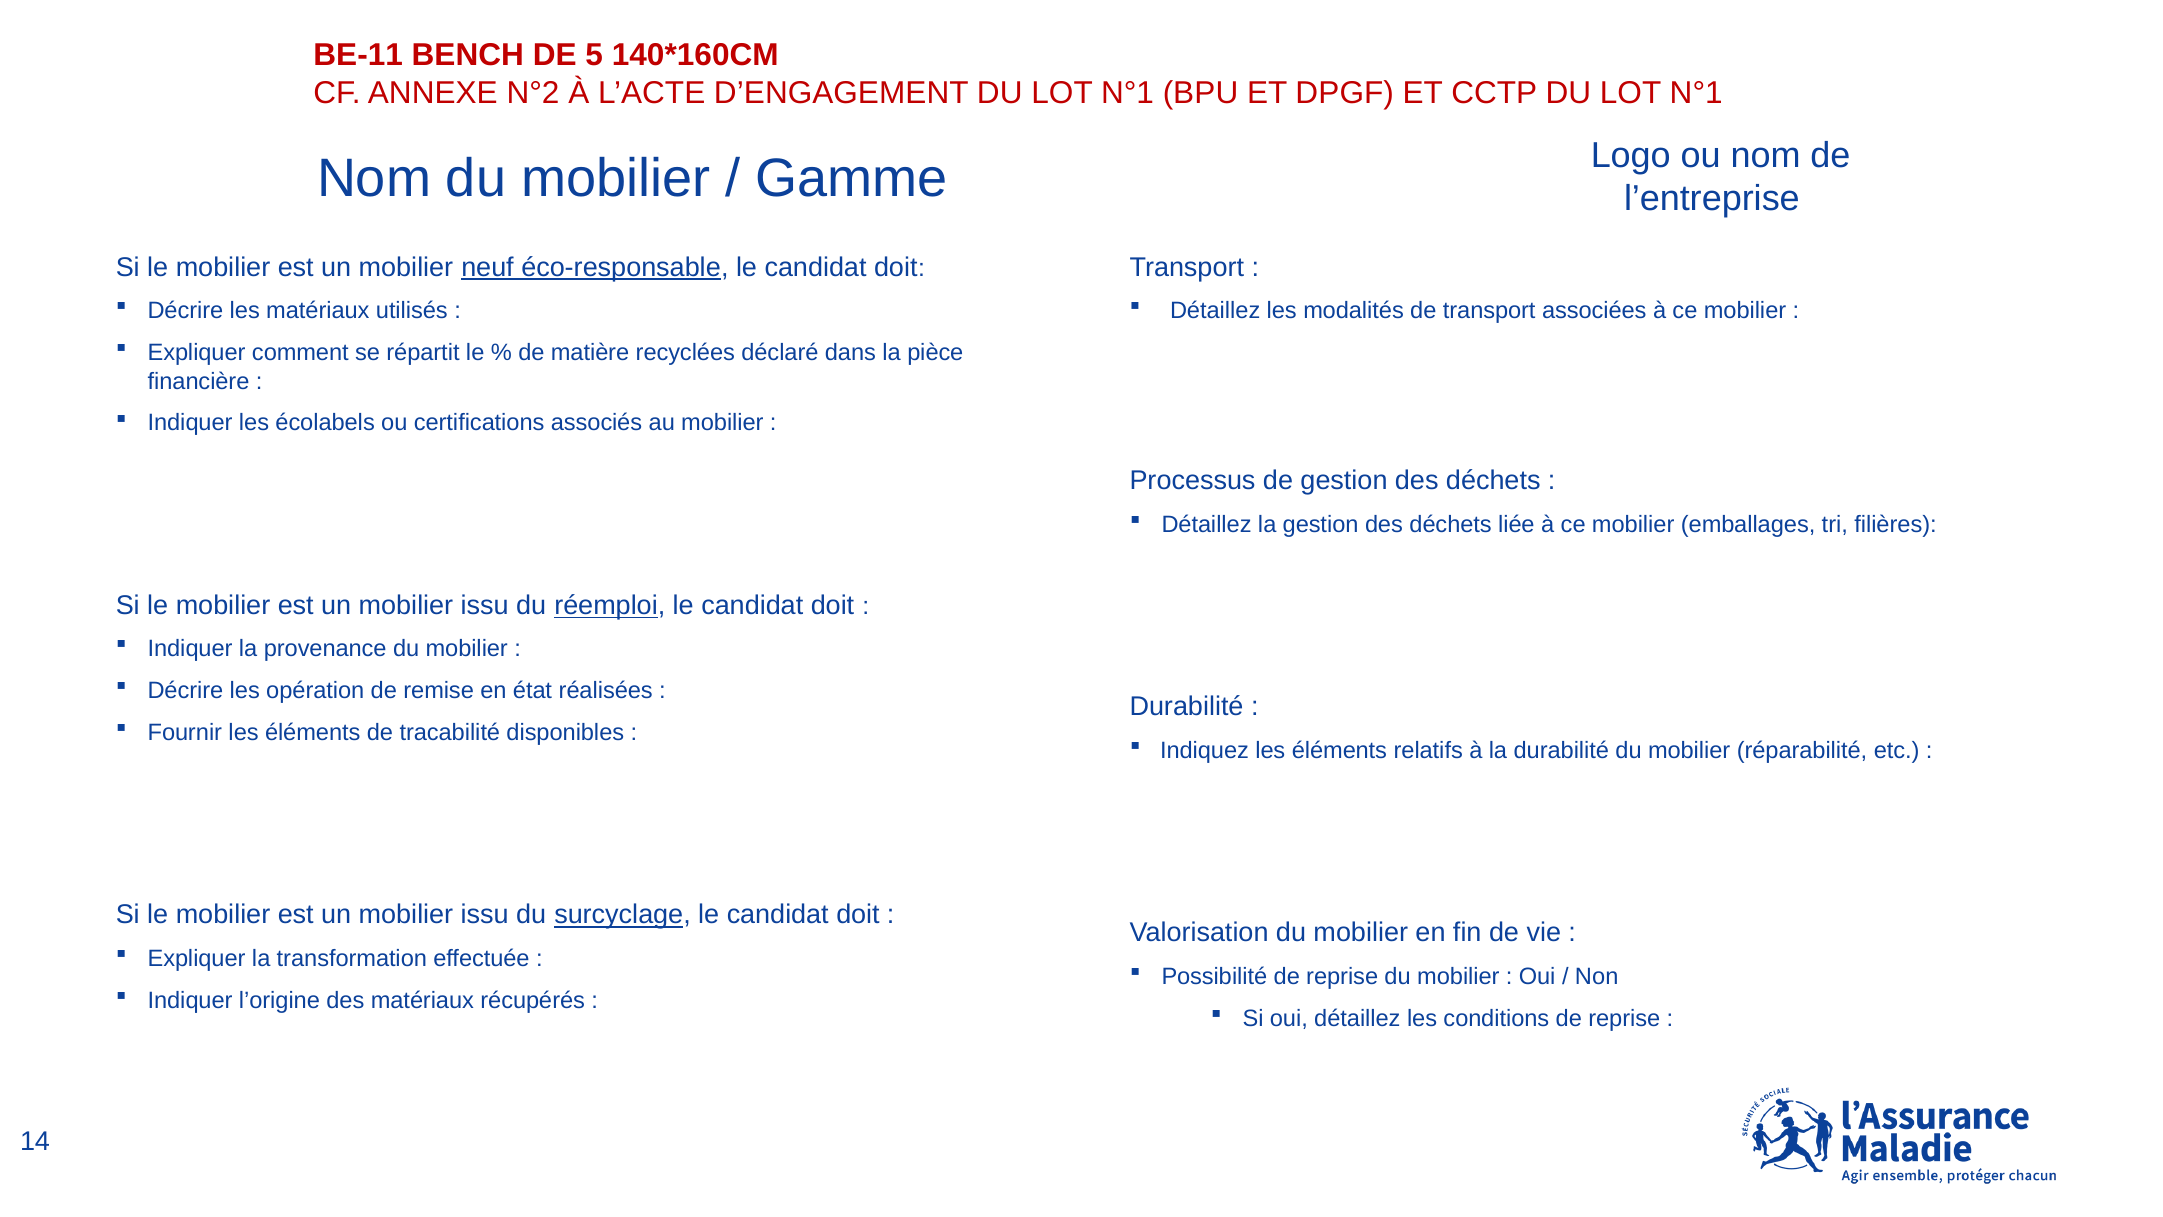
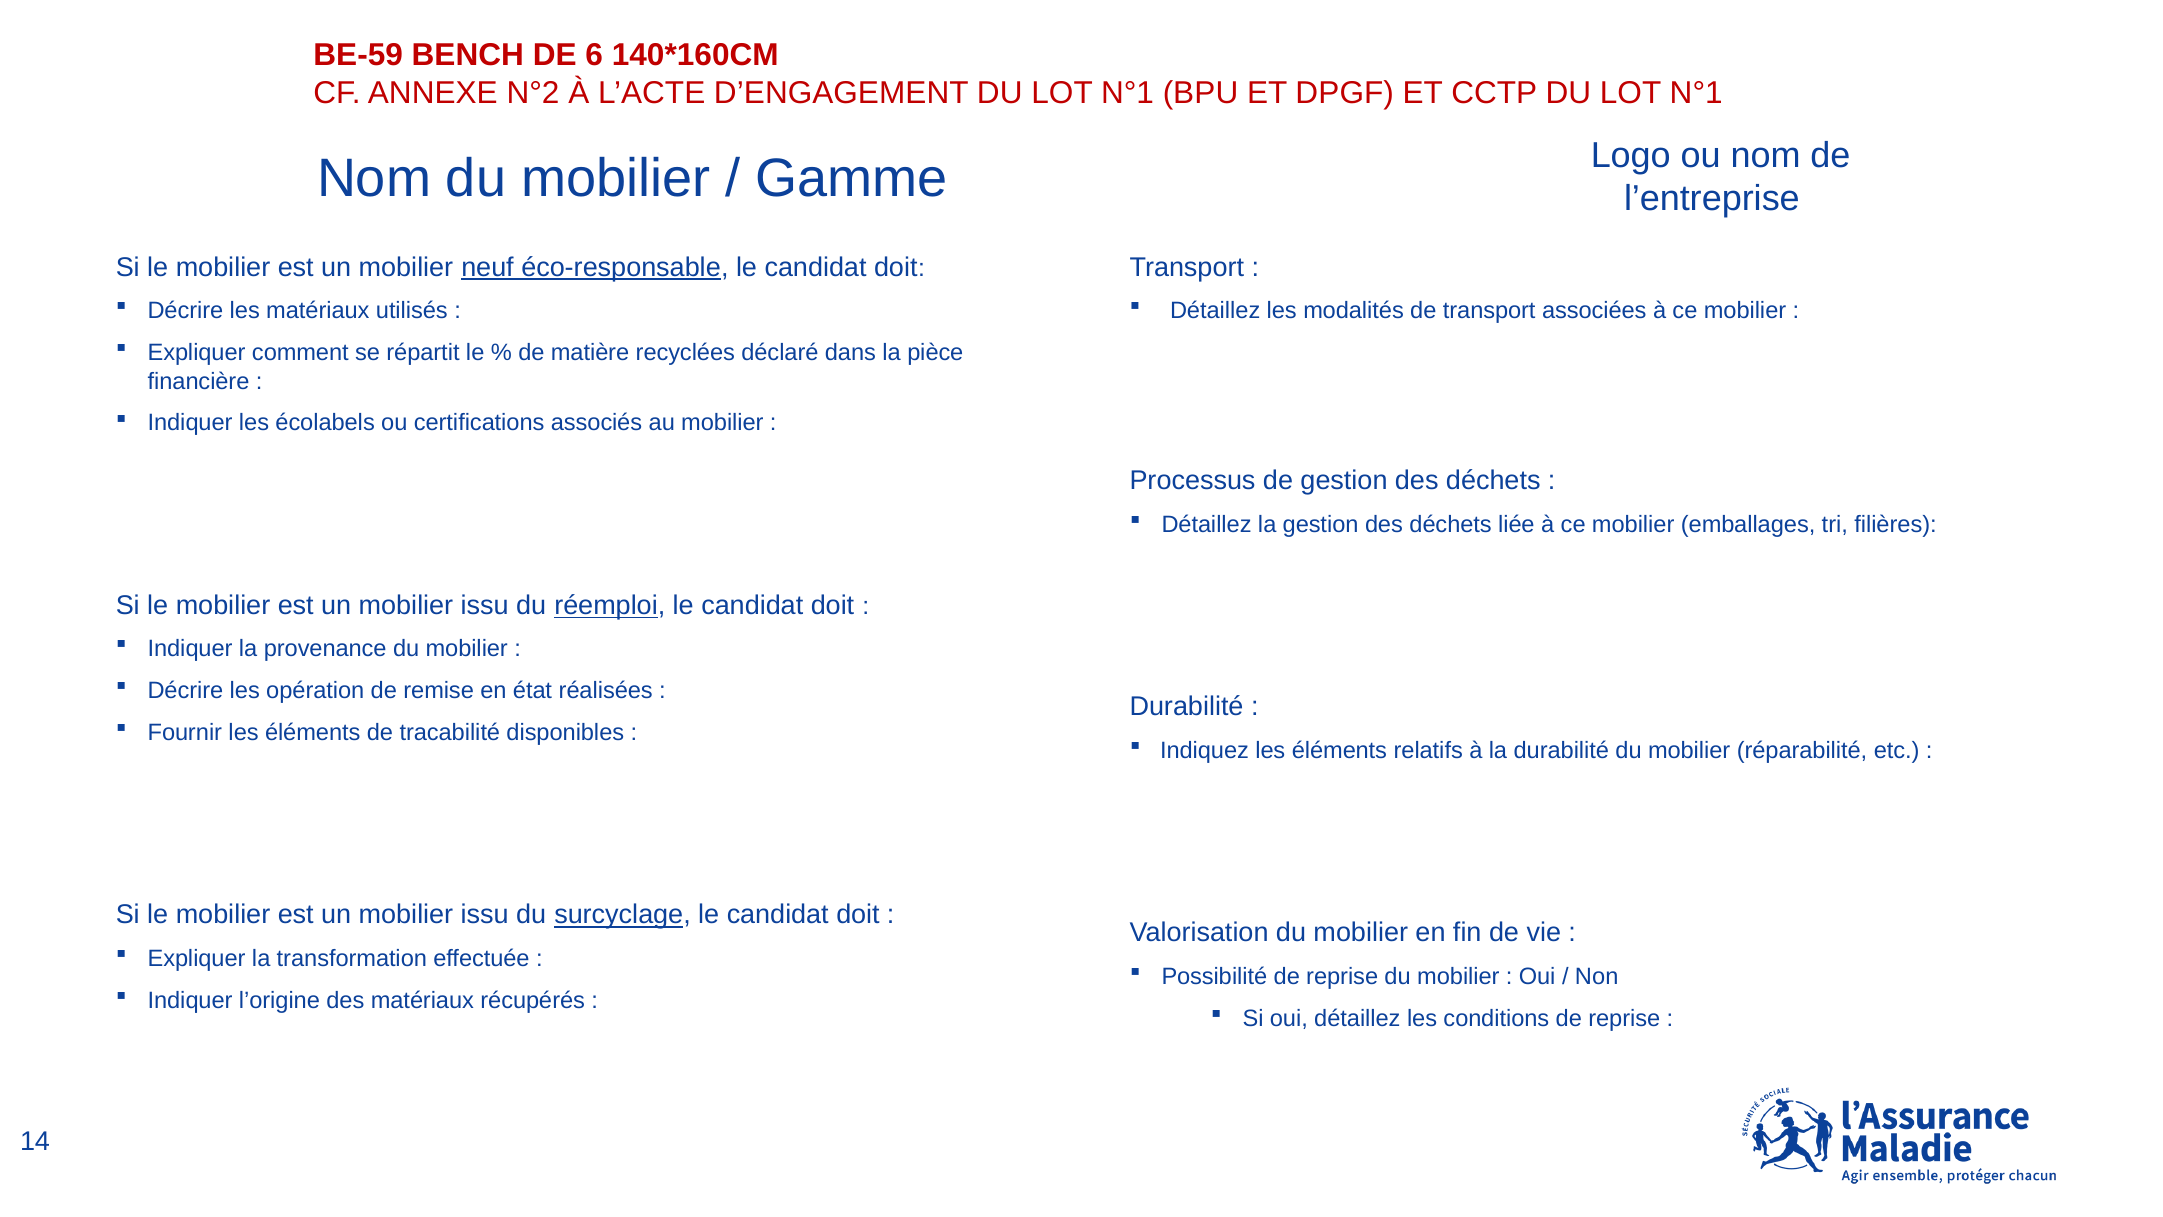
BE-11: BE-11 -> BE-59
5: 5 -> 6
